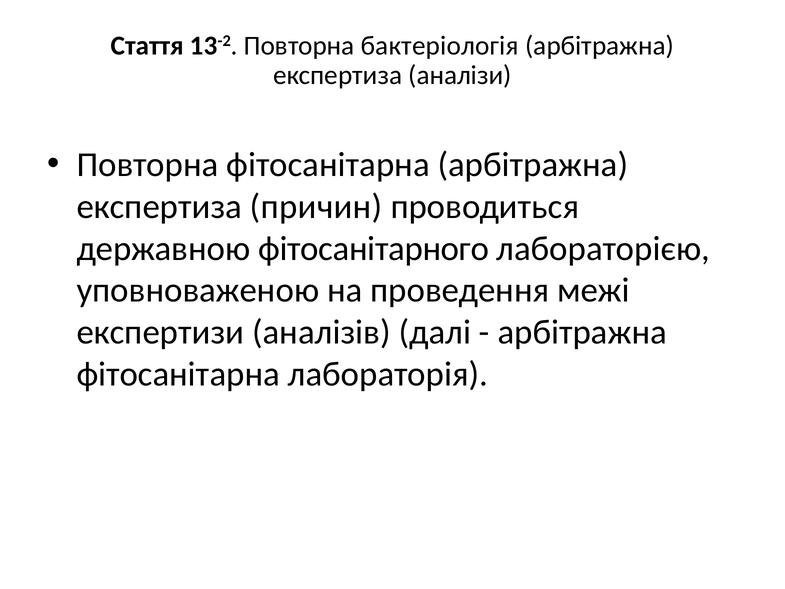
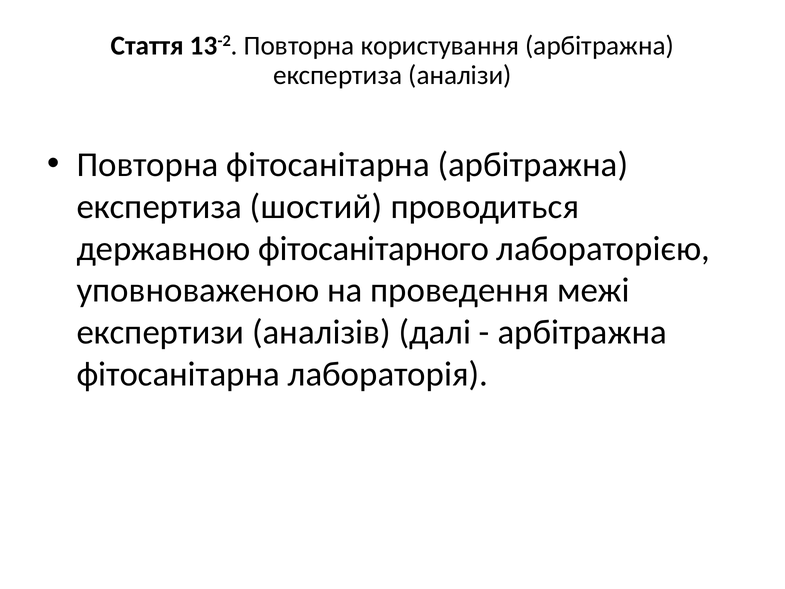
бактеріологія: бактеріологія -> користування
причин: причин -> шостий
